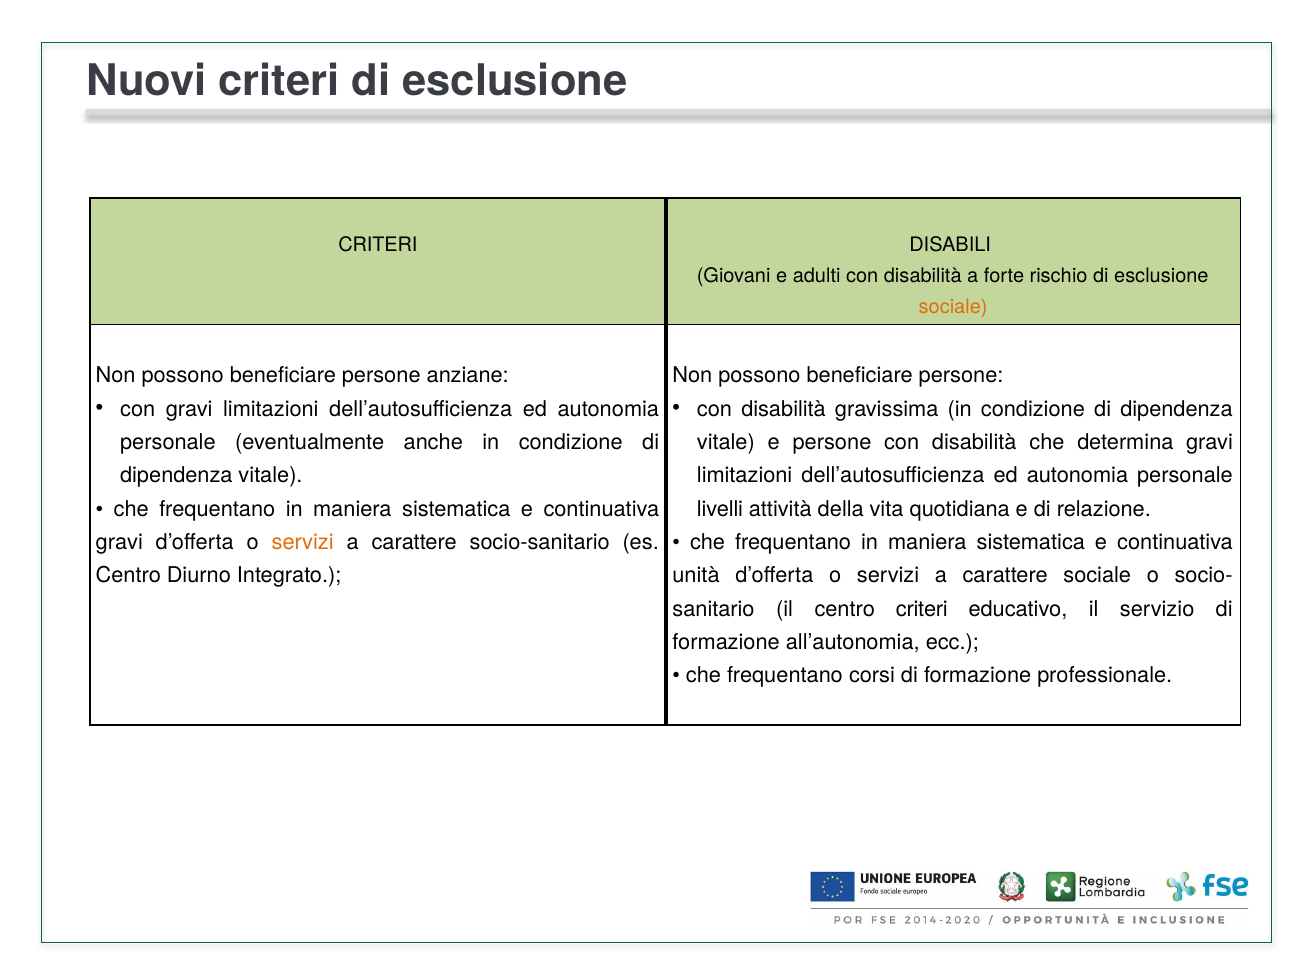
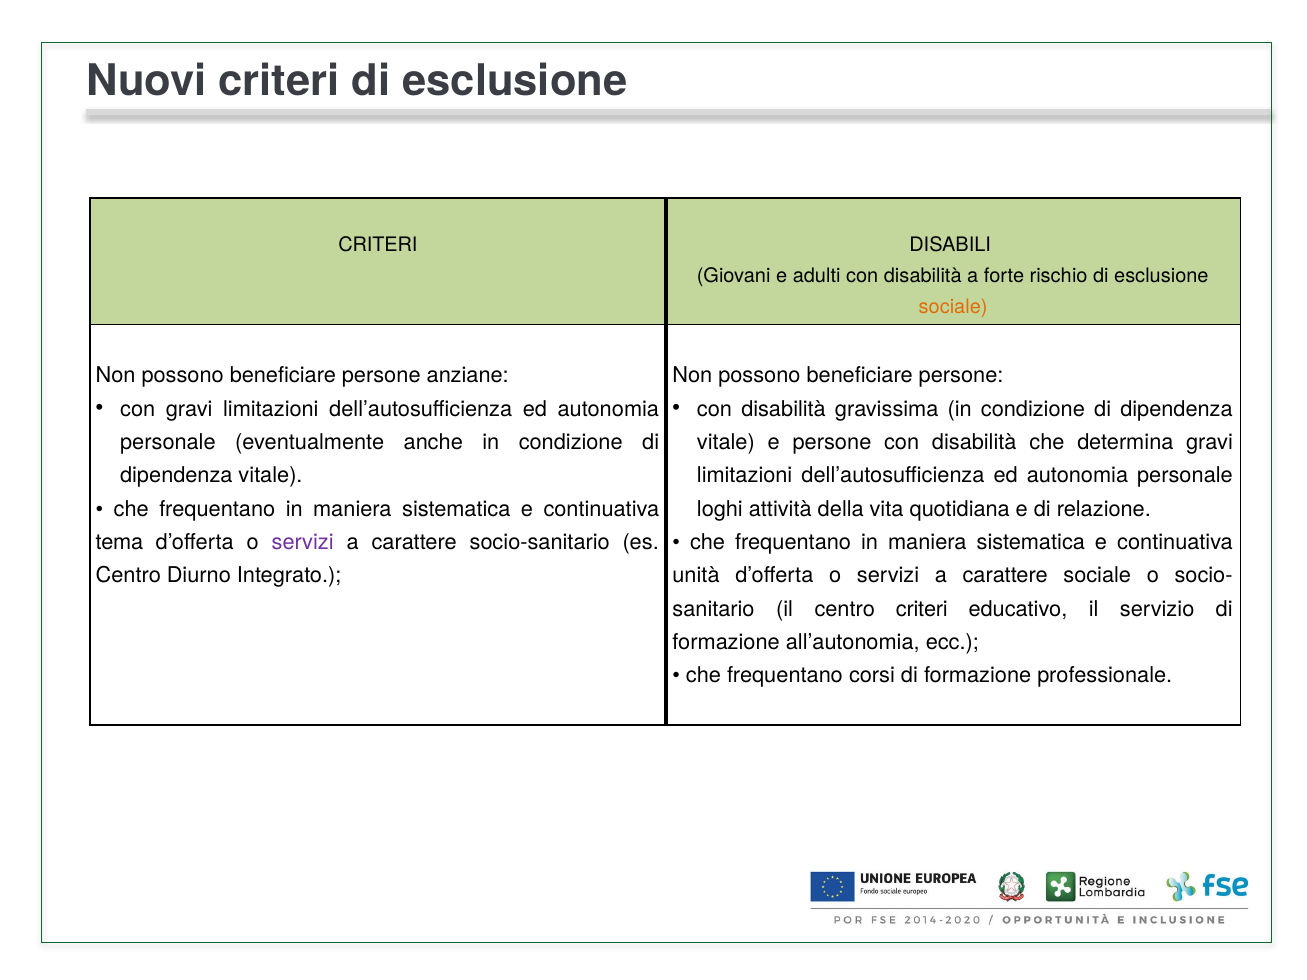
livelli: livelli -> loghi
gravi at (119, 543): gravi -> tema
servizi at (303, 543) colour: orange -> purple
